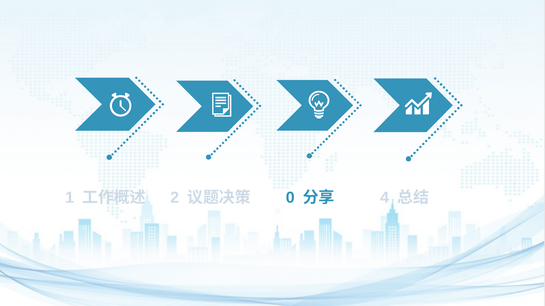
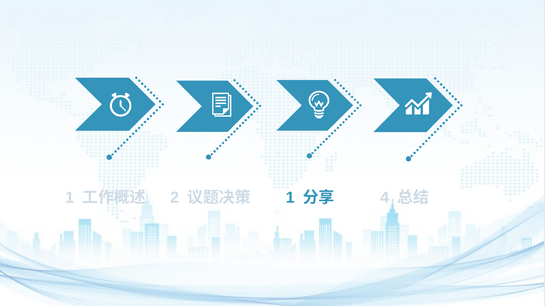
0 at (290, 198): 0 -> 1
